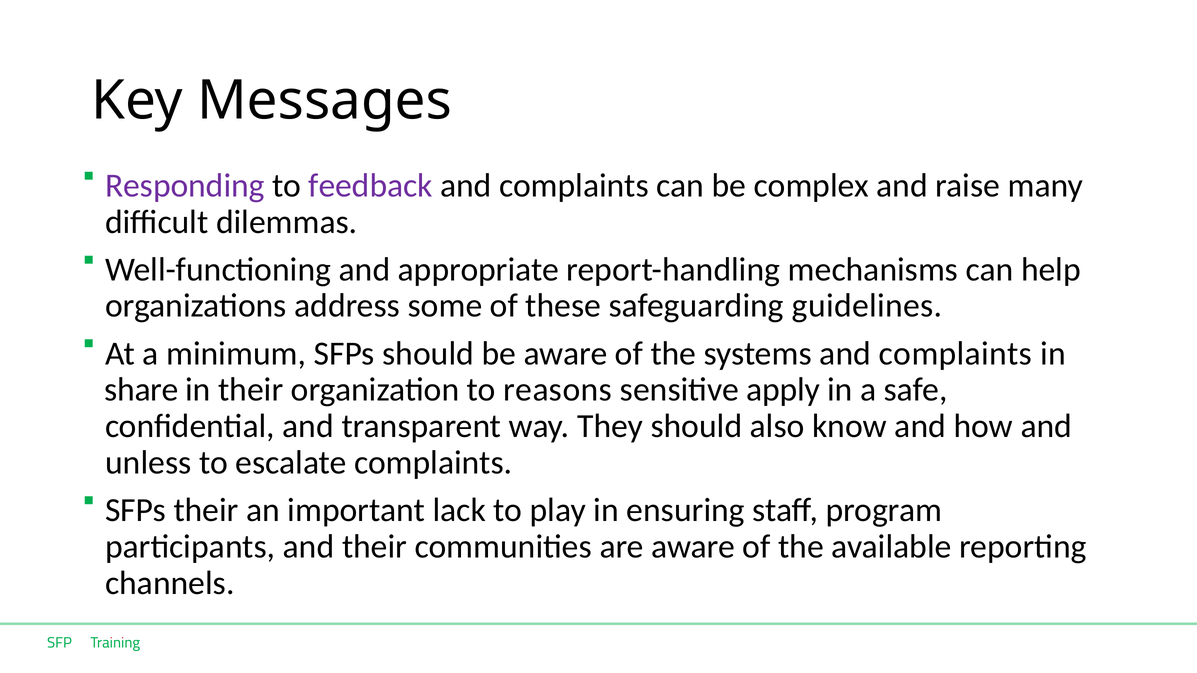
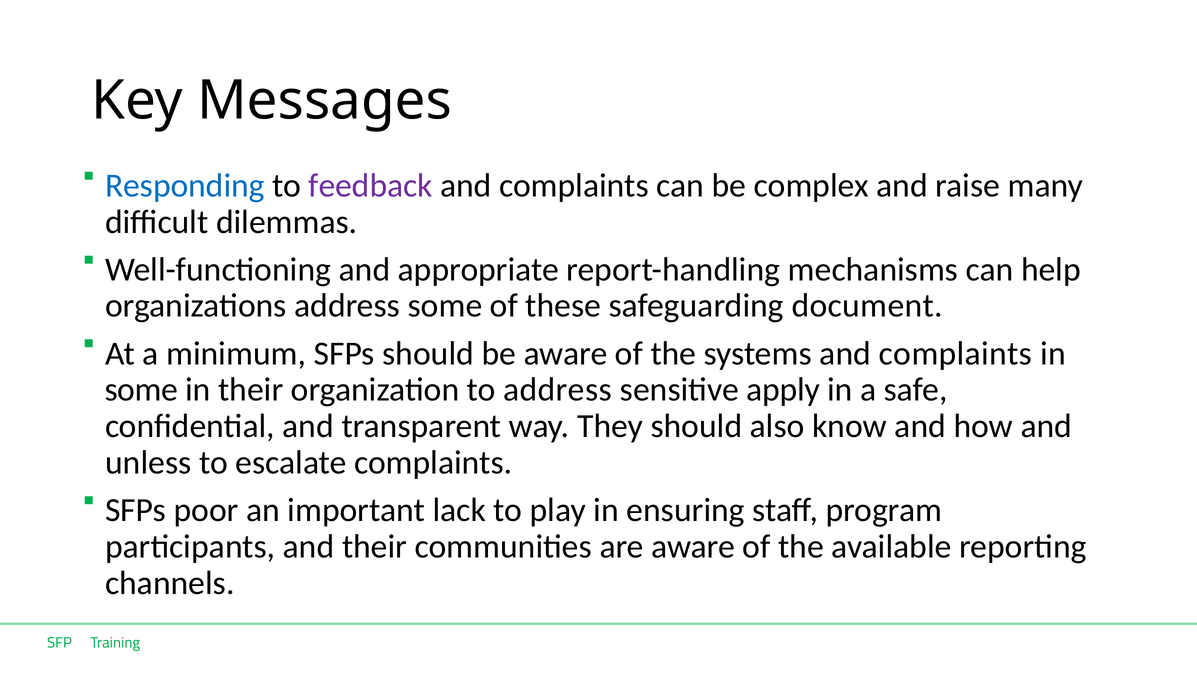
Responding colour: purple -> blue
guidelines: guidelines -> document
share at (141, 390): share -> some
to reasons: reasons -> address
SFPs their: their -> poor
